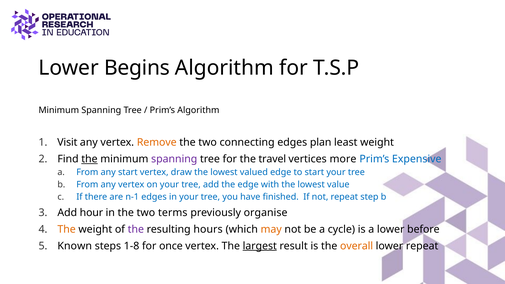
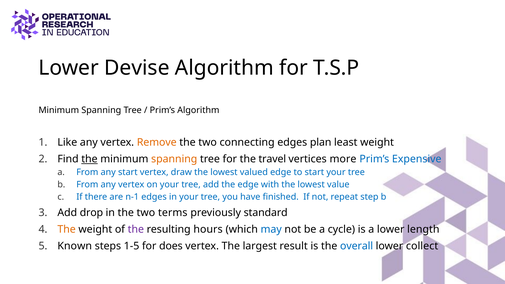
Begins: Begins -> Devise
Visit: Visit -> Like
spanning at (174, 159) colour: purple -> orange
hour: hour -> drop
organise: organise -> standard
may colour: orange -> blue
before: before -> length
1-8: 1-8 -> 1-5
once: once -> does
largest underline: present -> none
overall colour: orange -> blue
lower repeat: repeat -> collect
